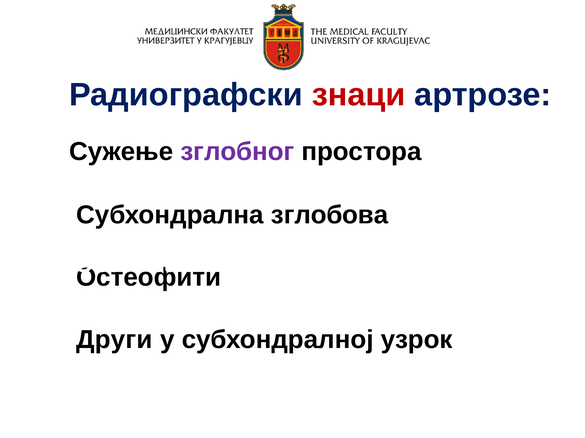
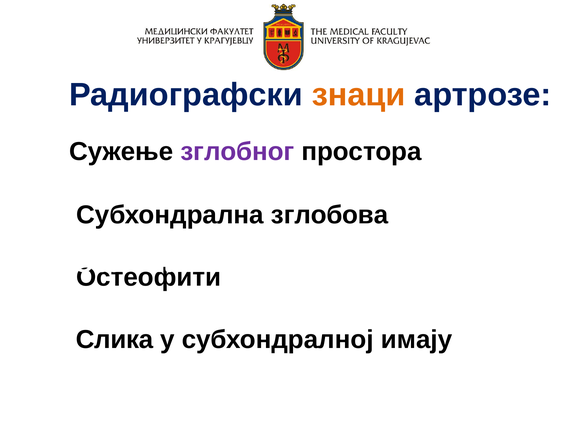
знаци colour: red -> orange
Други: Други -> Слика
узрок: узрок -> имају
